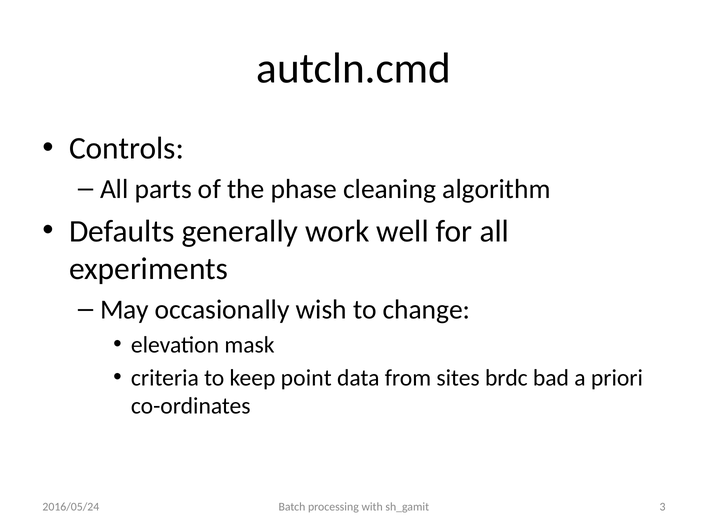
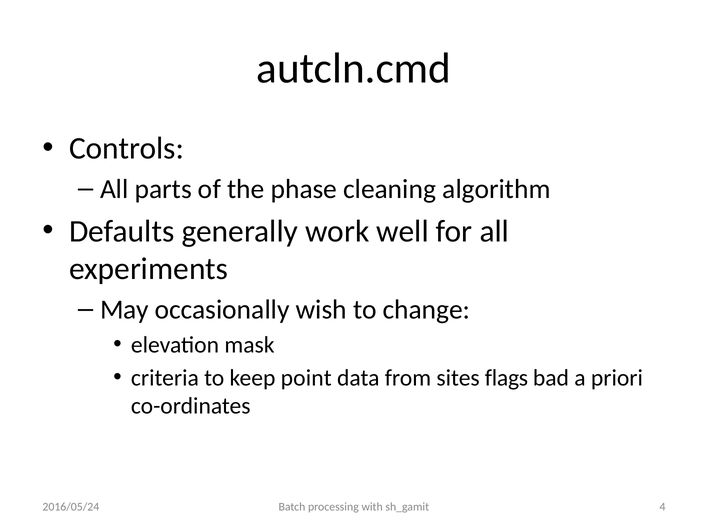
brdc: brdc -> flags
3: 3 -> 4
